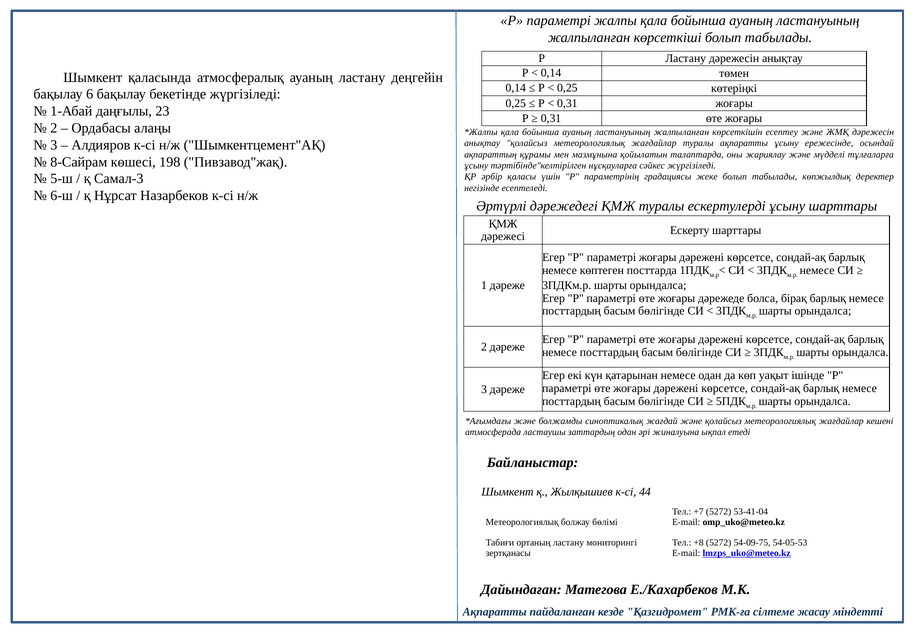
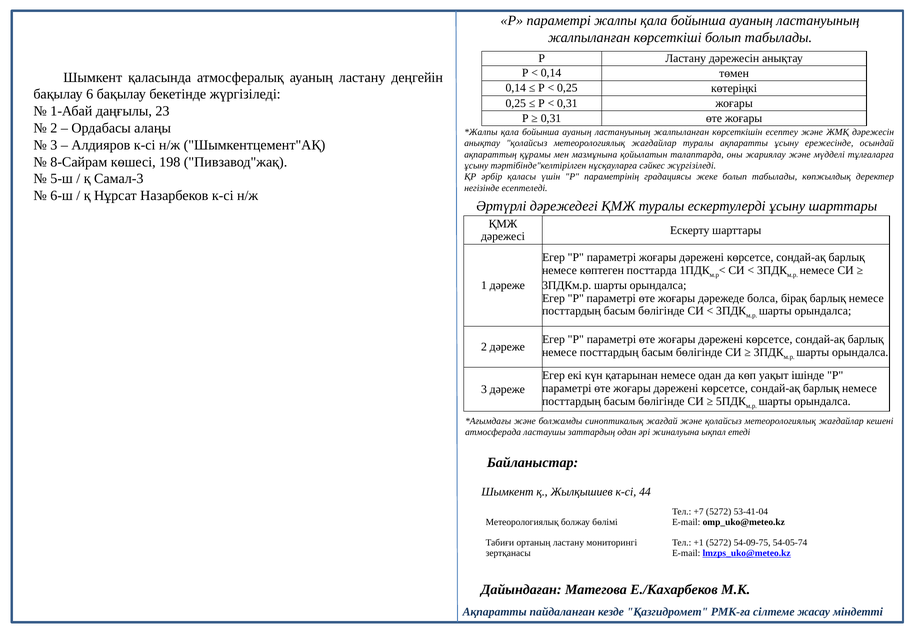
+8: +8 -> +1
54-05-53: 54-05-53 -> 54-05-74
